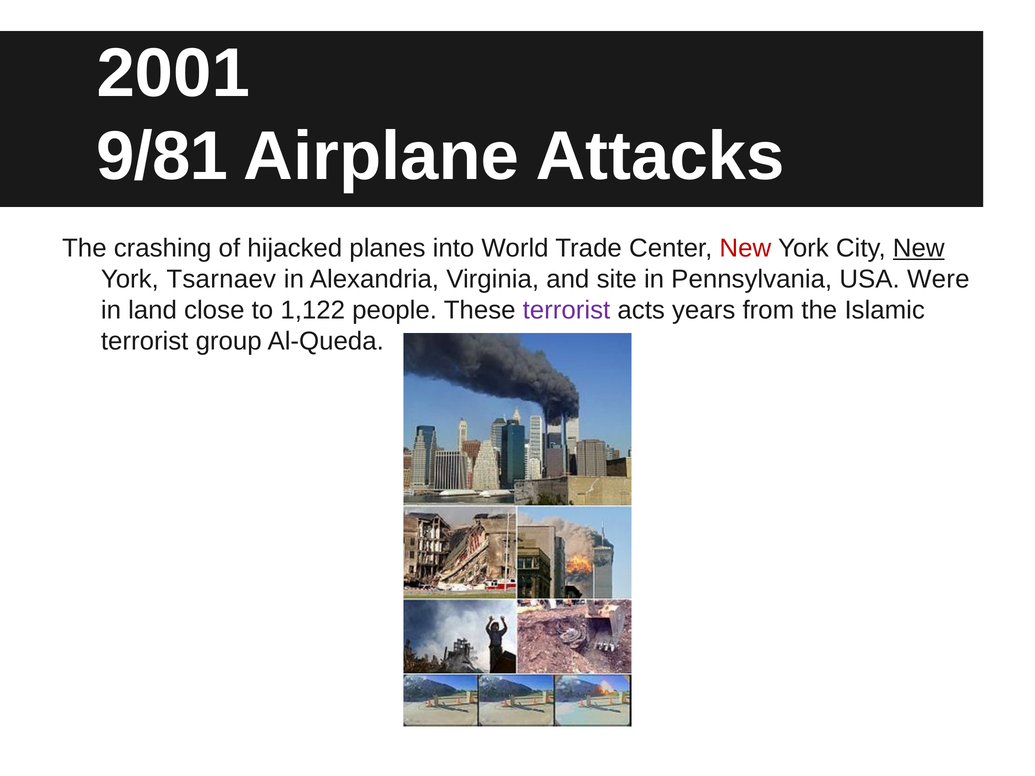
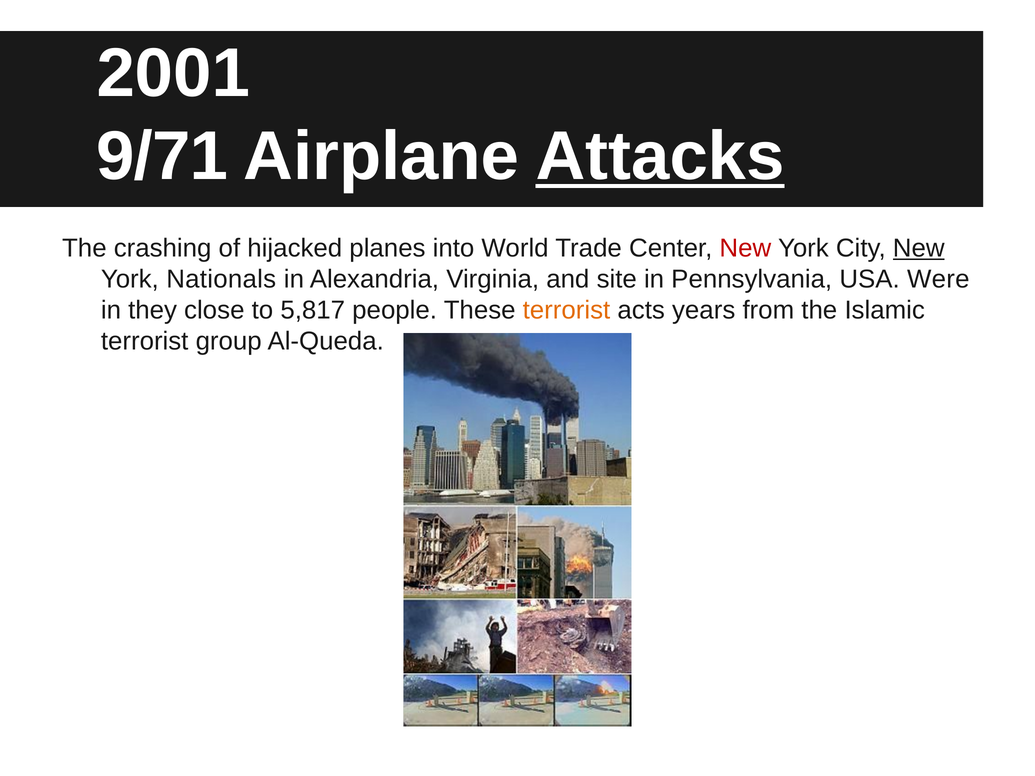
9/81: 9/81 -> 9/71
Attacks underline: none -> present
Tsarnaev: Tsarnaev -> Nationals
land: land -> they
1,122: 1,122 -> 5,817
terrorist at (566, 310) colour: purple -> orange
